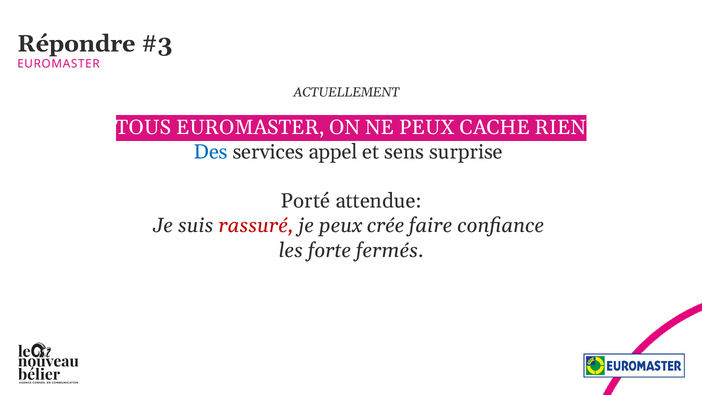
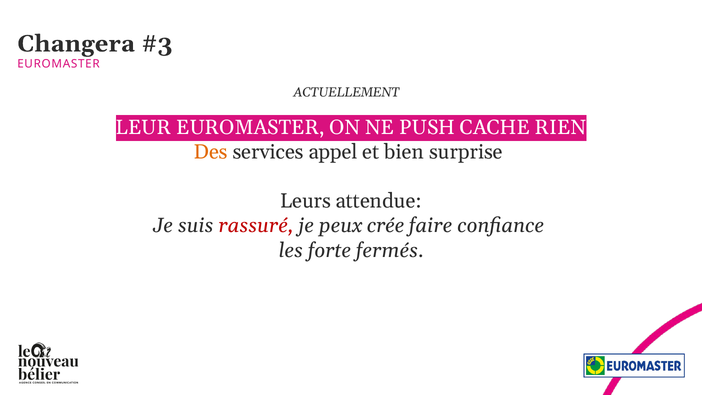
Répondre: Répondre -> Changera
TOUS: TOUS -> LEUR
NE PEUX: PEUX -> PUSH
Des colour: blue -> orange
sens: sens -> bien
Porté: Porté -> Leurs
